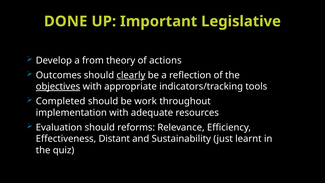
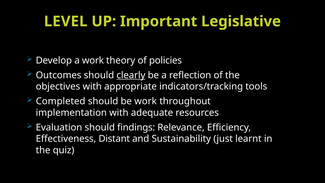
DONE: DONE -> LEVEL
a from: from -> work
actions: actions -> policies
objectives underline: present -> none
reforms: reforms -> findings
